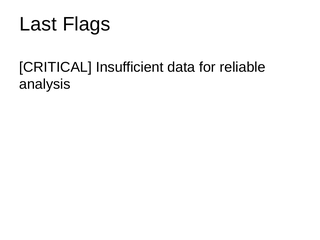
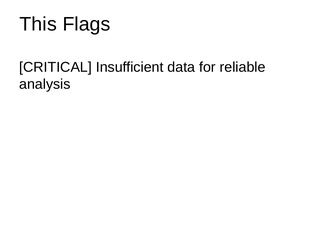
Last: Last -> This
